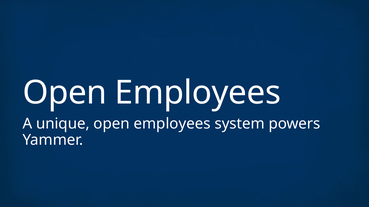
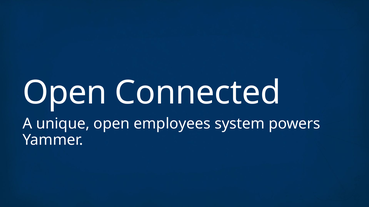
Employees at (198, 93): Employees -> Connected
